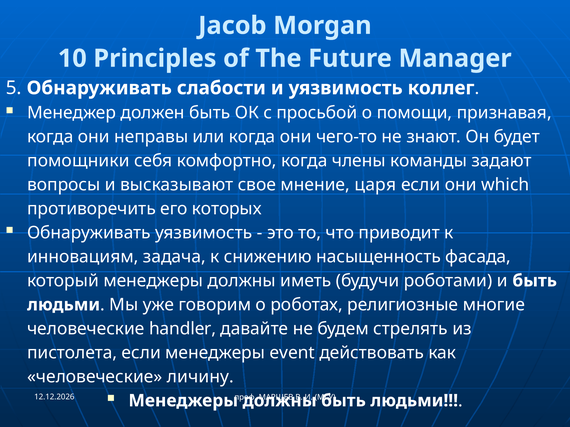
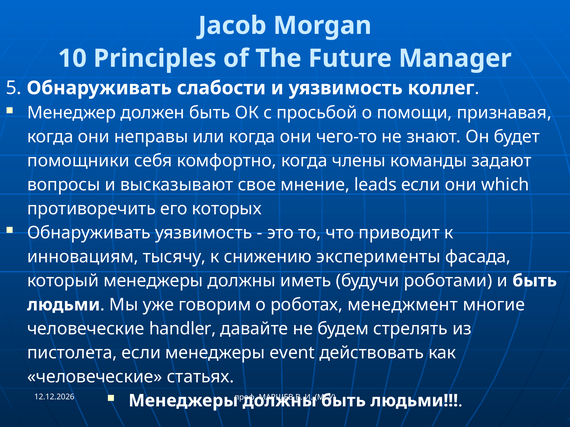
царя: царя -> leads
задача: задача -> тысячу
насыщенность: насыщенность -> эксперименты
религиозные: религиозные -> менеджмент
личину: личину -> статьях
